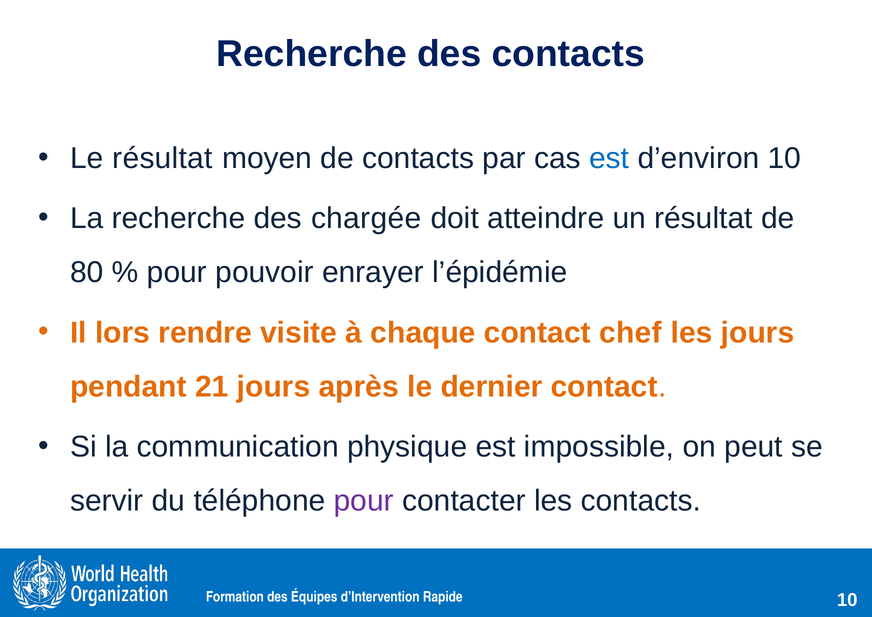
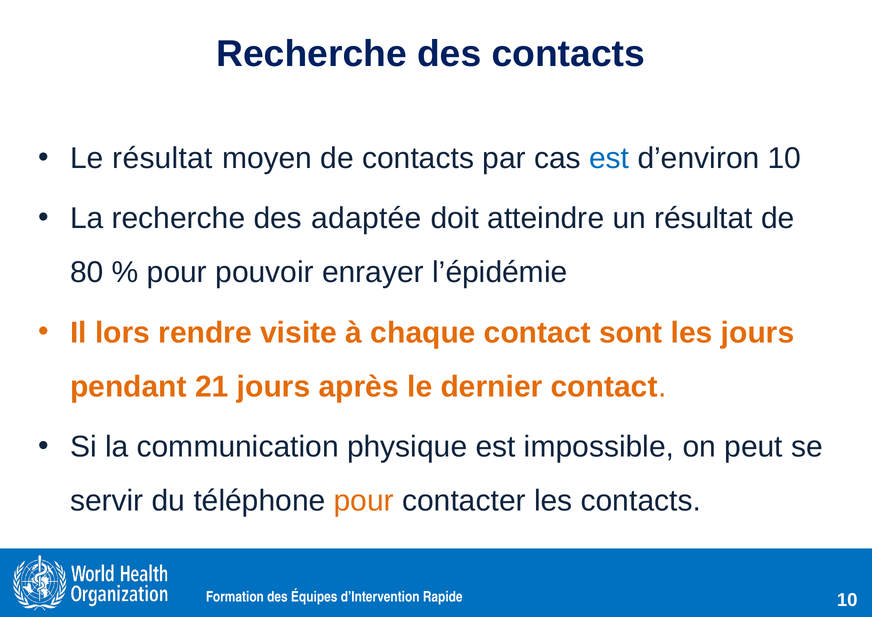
chargée: chargée -> adaptée
chef: chef -> sont
pour at (364, 501) colour: purple -> orange
